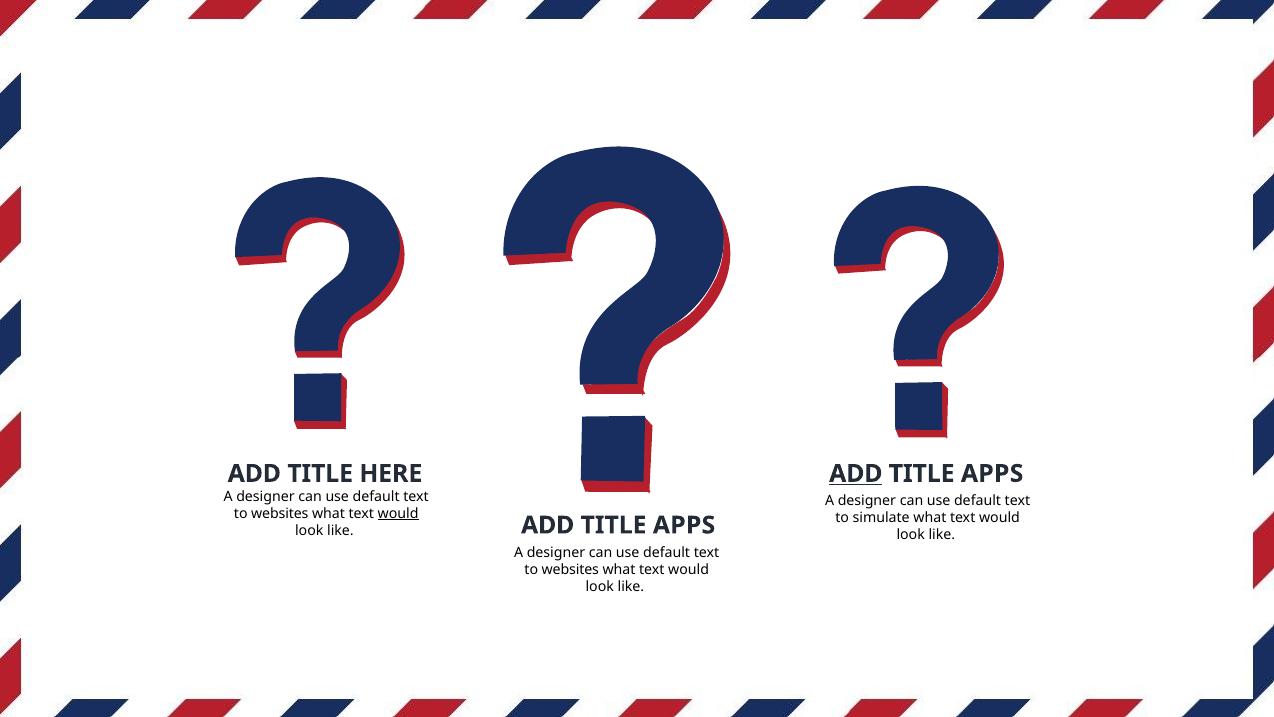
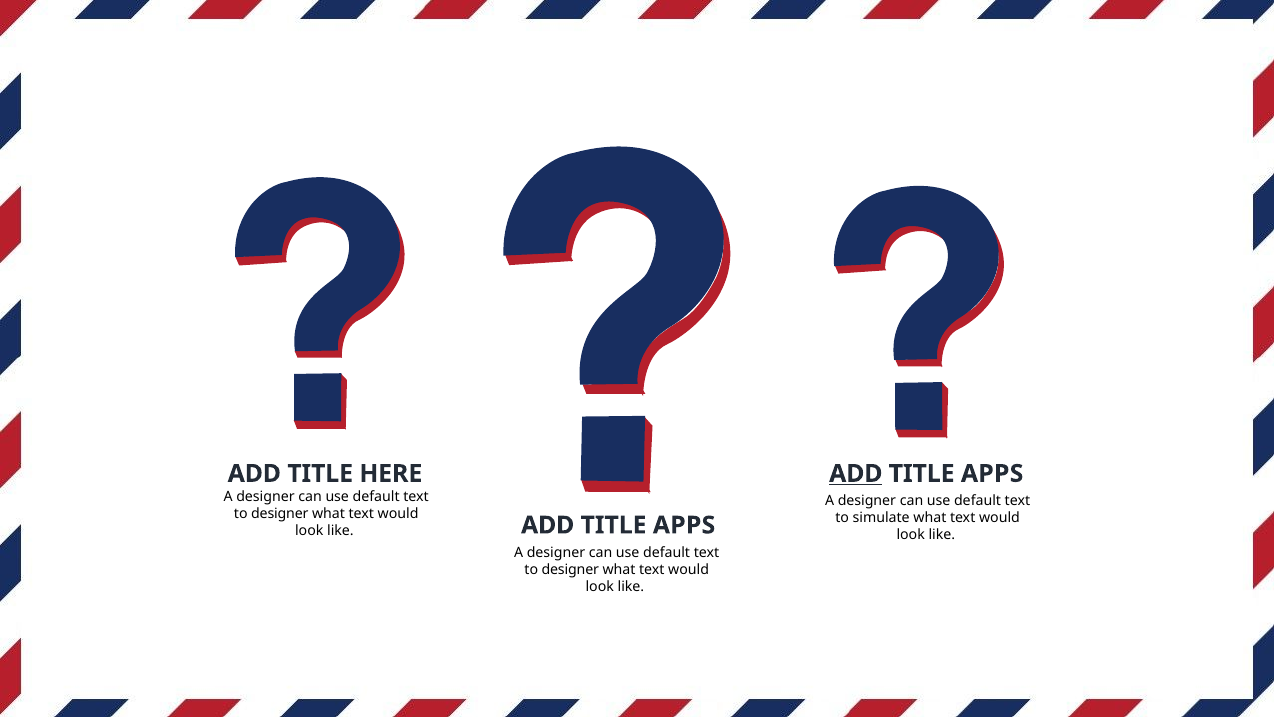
websites at (280, 513): websites -> designer
would at (398, 513) underline: present -> none
websites at (570, 569): websites -> designer
